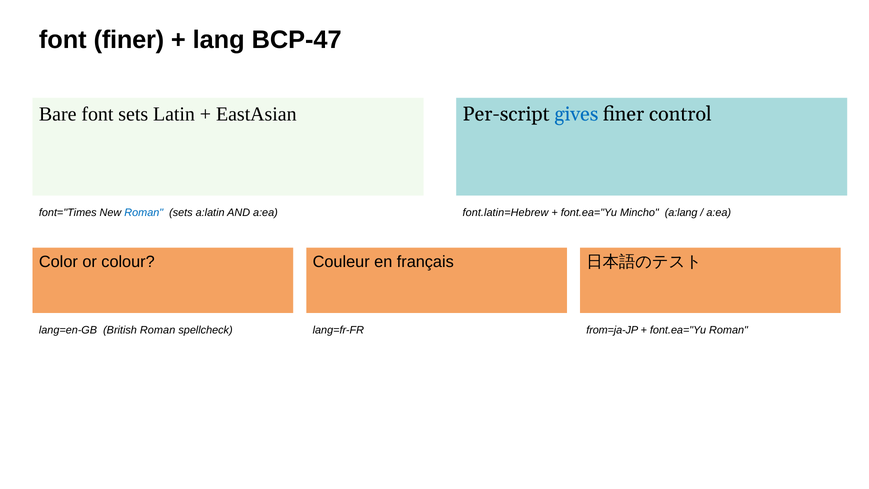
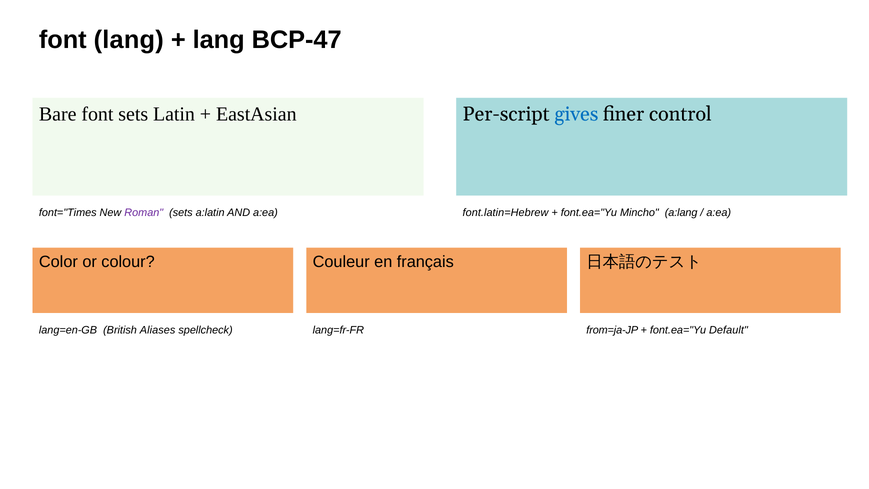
font finer: finer -> lang
Roman at (144, 212) colour: blue -> purple
British Roman: Roman -> Aliases
font.ea="Yu Roman: Roman -> Default
